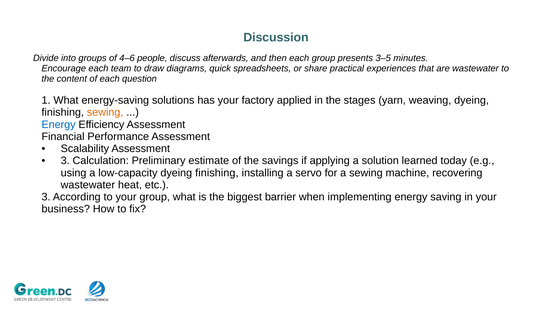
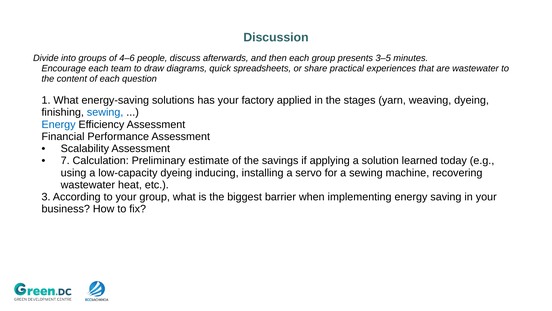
sewing at (105, 112) colour: orange -> blue
3 at (65, 161): 3 -> 7
low-capacity dyeing finishing: finishing -> inducing
